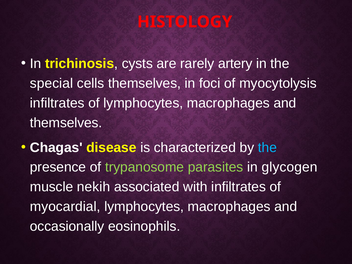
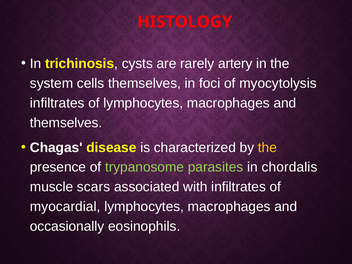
special: special -> system
the at (267, 147) colour: light blue -> yellow
glycogen: glycogen -> chordalis
nekih: nekih -> scars
